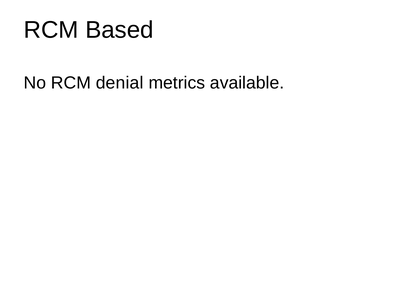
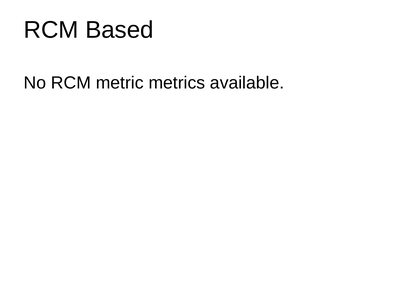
denial: denial -> metric
